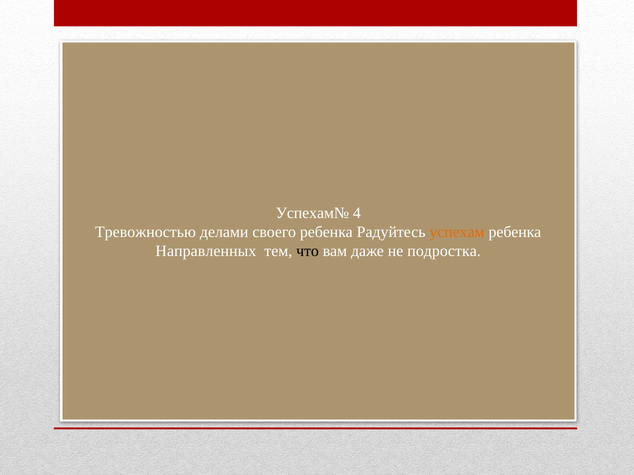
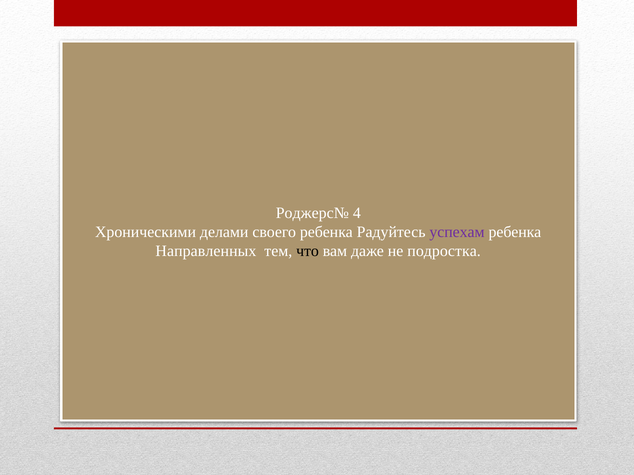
Успехам№: Успехам№ -> Роджерс№
Тревожностью: Тревожностью -> Хроническими
успехам colour: orange -> purple
